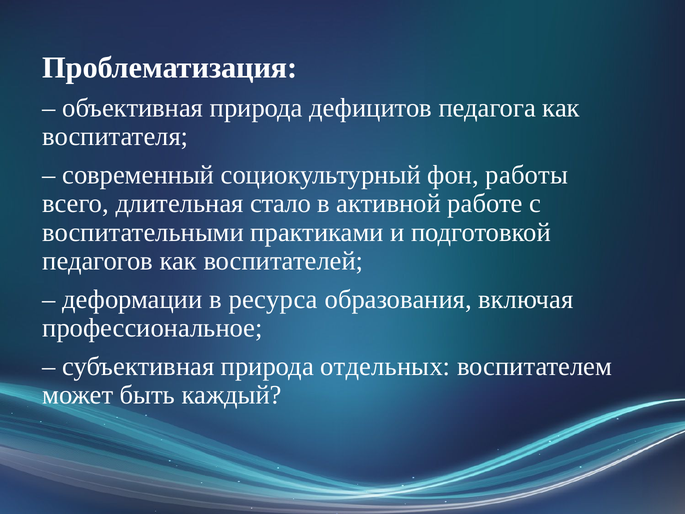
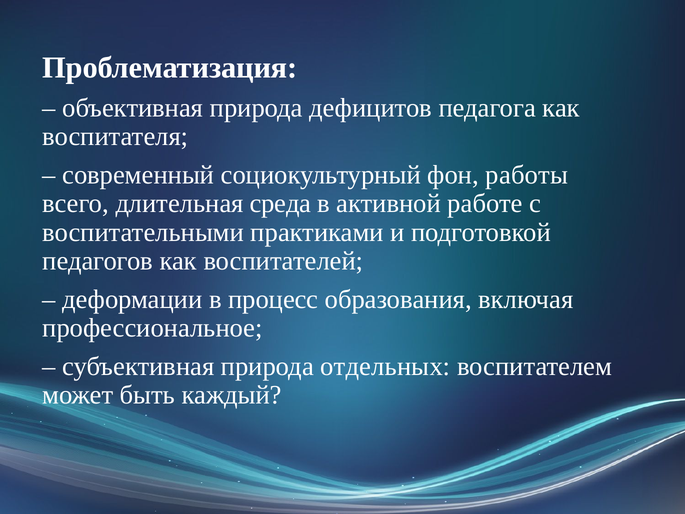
стало: стало -> среда
ресурса: ресурса -> процесс
